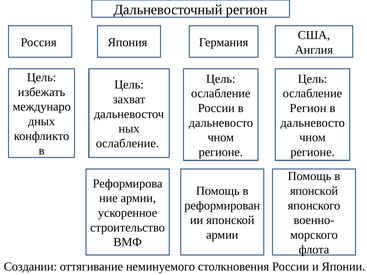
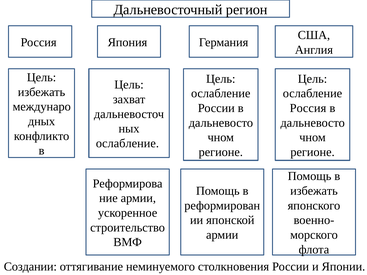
Регион at (308, 108): Регион -> Россия
японской at (314, 191): японской -> избежать
